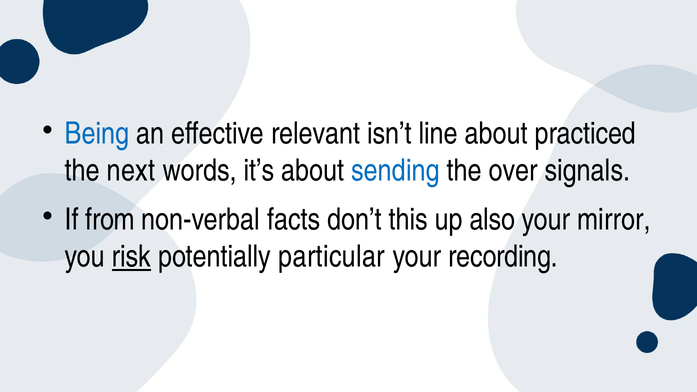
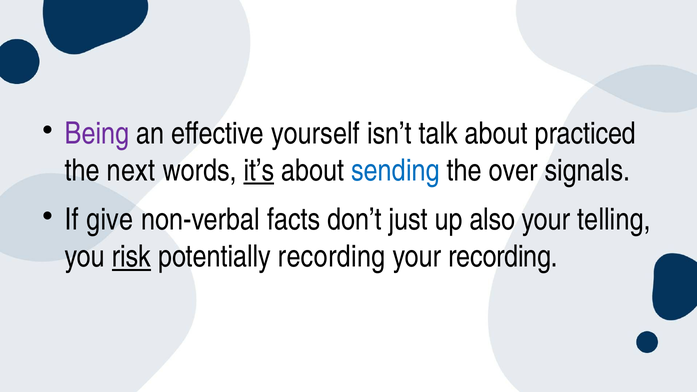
Being colour: blue -> purple
relevant: relevant -> yourself
line: line -> talk
it’s underline: none -> present
from: from -> give
this: this -> just
mirror: mirror -> telling
potentially particular: particular -> recording
